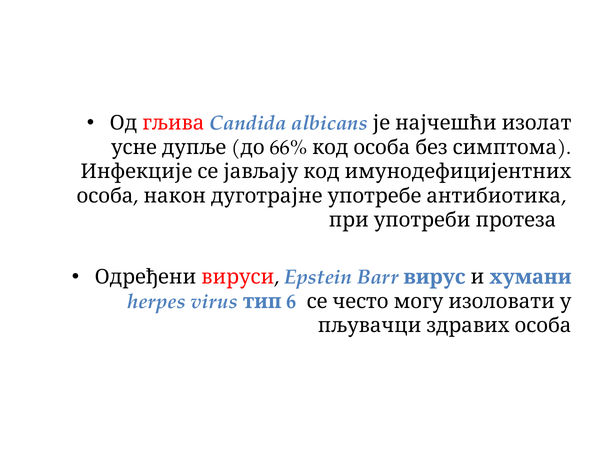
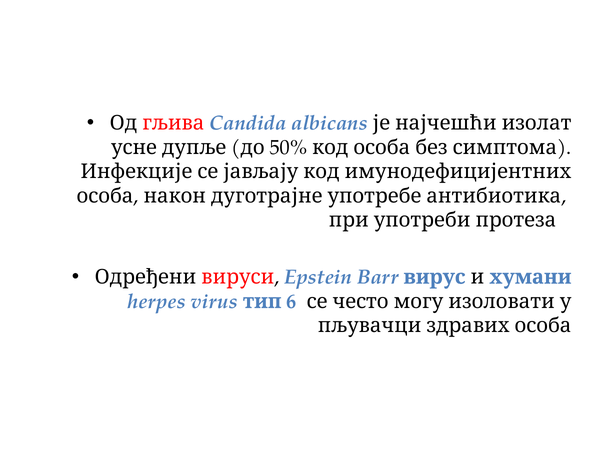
66%: 66% -> 50%
